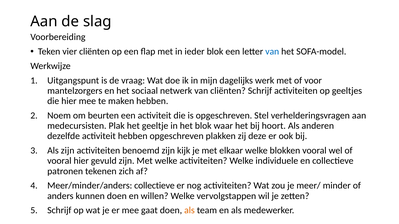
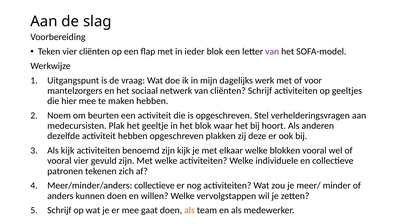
van at (272, 52) colour: blue -> purple
Als zijn: zijn -> kijk
vooral hier: hier -> vier
